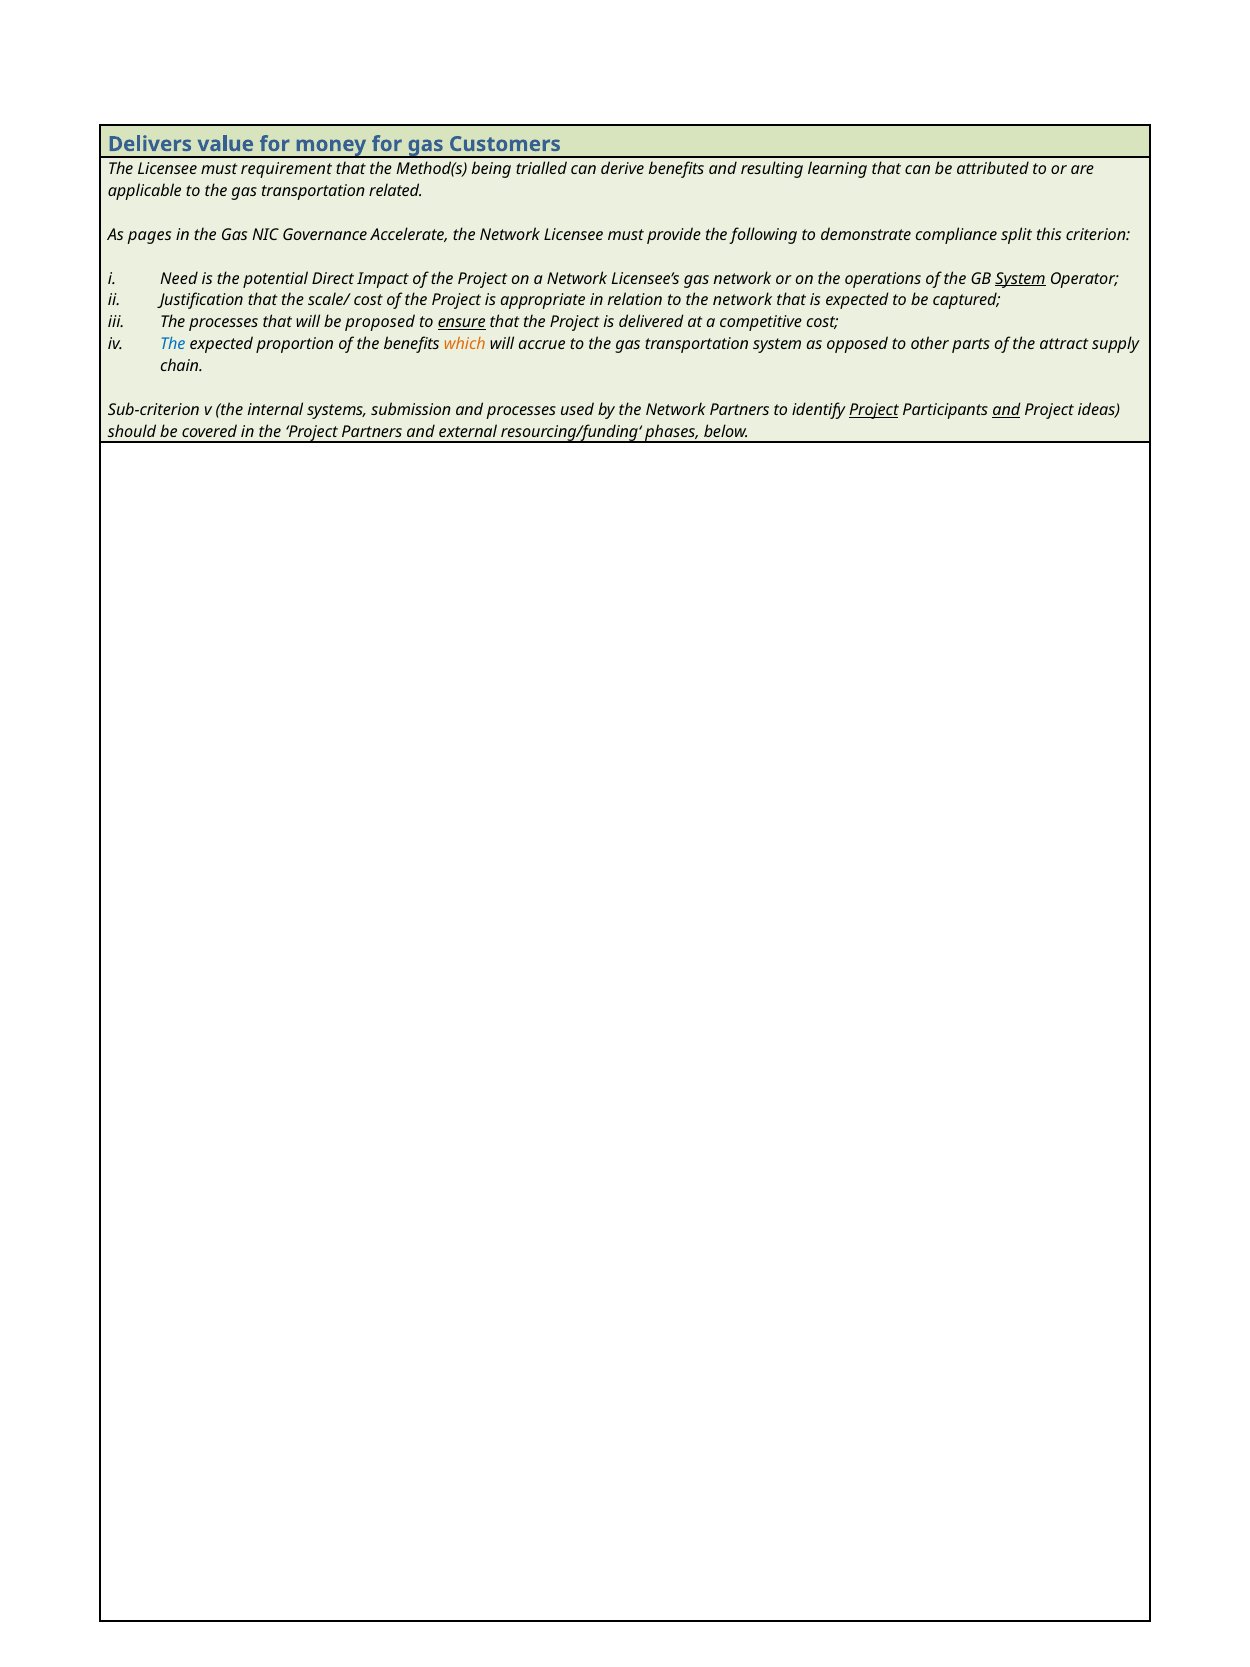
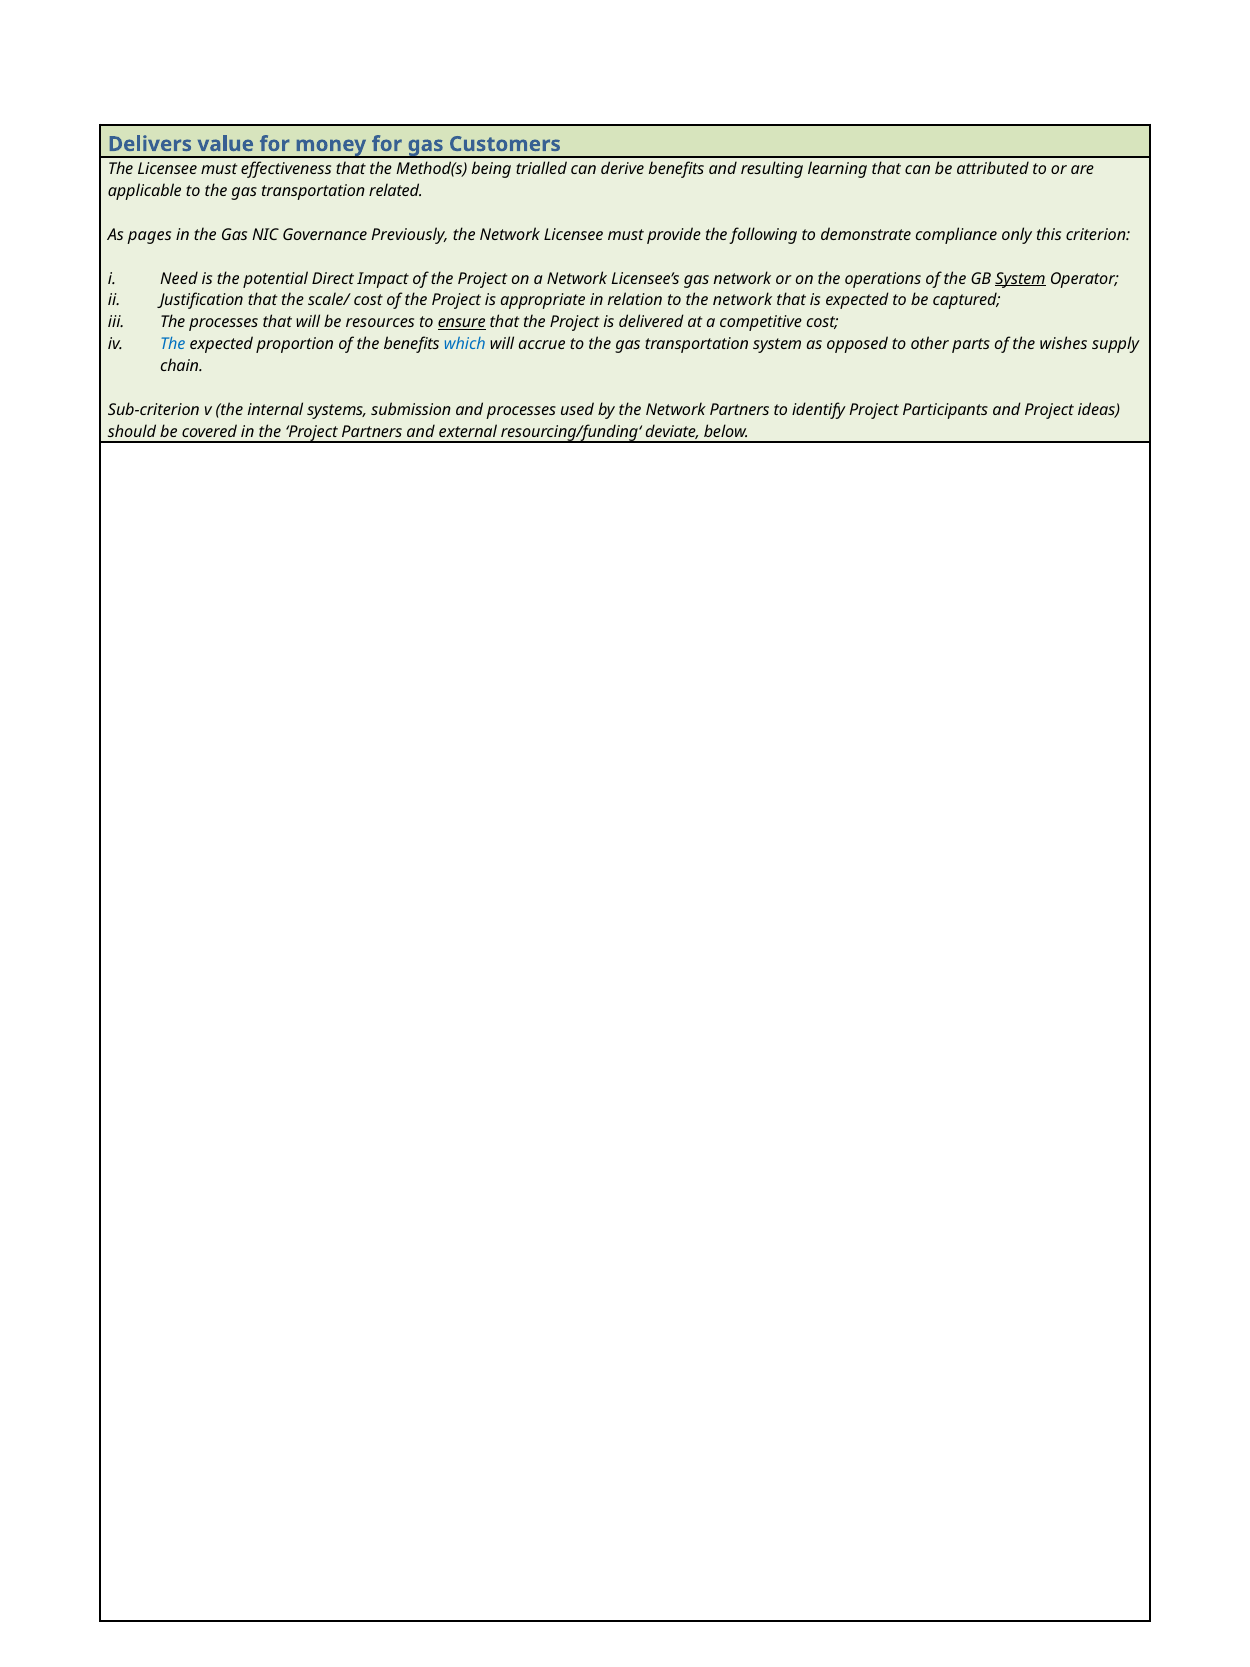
requirement: requirement -> effectiveness
Accelerate: Accelerate -> Previously
split: split -> only
proposed: proposed -> resources
which colour: orange -> blue
attract: attract -> wishes
Project at (874, 410) underline: present -> none
and at (1006, 410) underline: present -> none
phases: phases -> deviate
